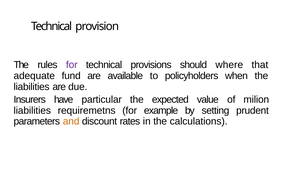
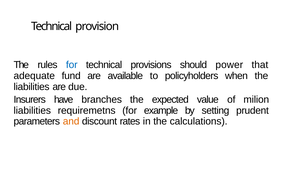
for at (72, 65) colour: purple -> blue
where: where -> power
particular: particular -> branches
